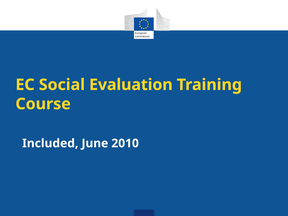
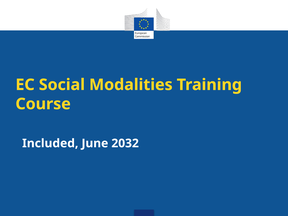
Evaluation: Evaluation -> Modalities
2010: 2010 -> 2032
